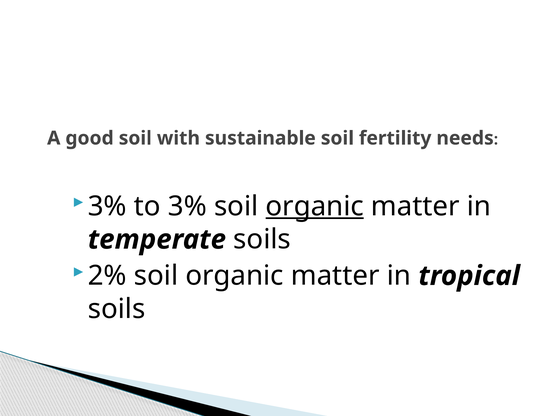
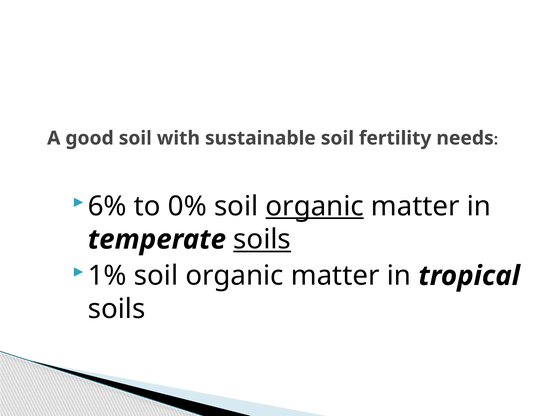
3% at (107, 206): 3% -> 6%
to 3%: 3% -> 0%
soils at (262, 240) underline: none -> present
2%: 2% -> 1%
